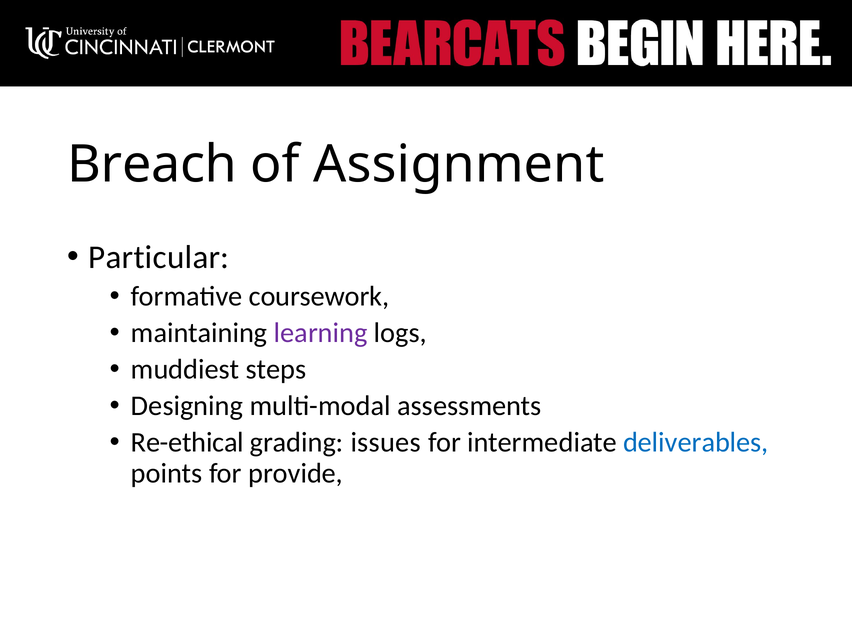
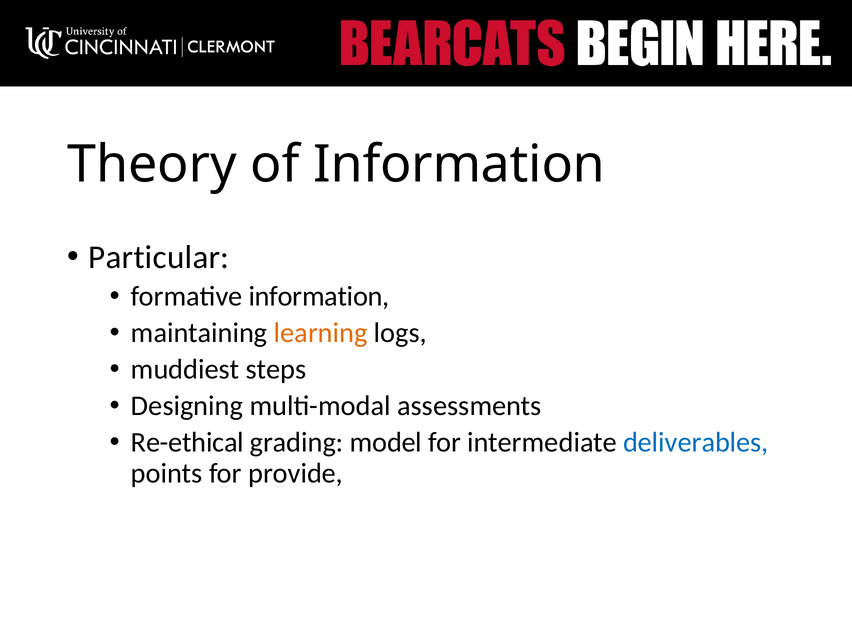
Breach: Breach -> Theory
of Assignment: Assignment -> Information
formative coursework: coursework -> information
learning colour: purple -> orange
issues: issues -> model
